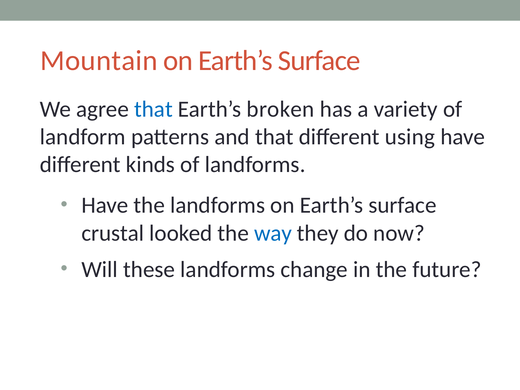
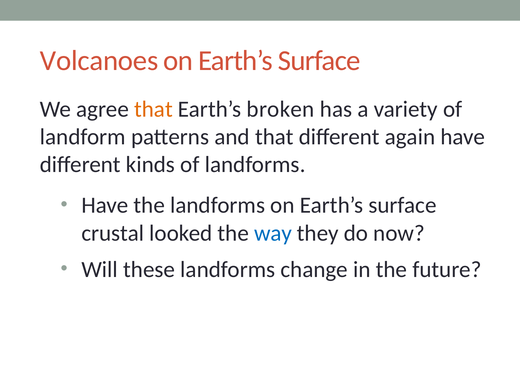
Mountain: Mountain -> Volcanoes
that at (153, 109) colour: blue -> orange
using: using -> again
